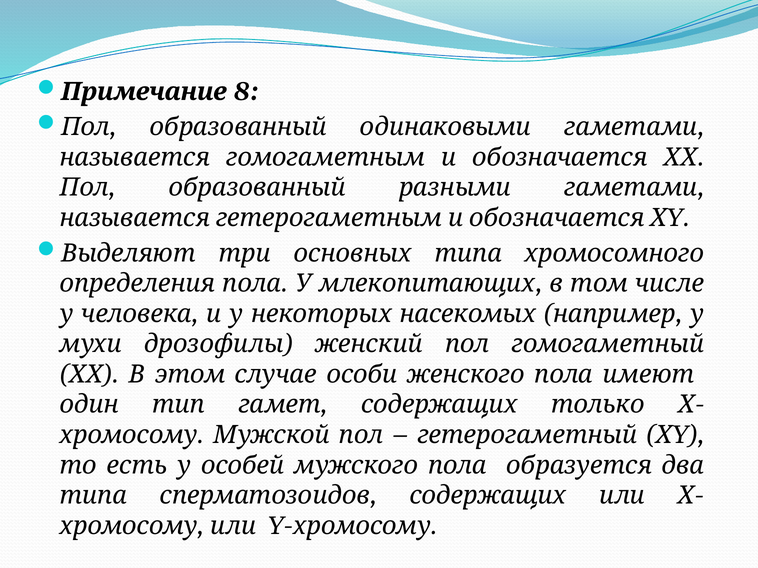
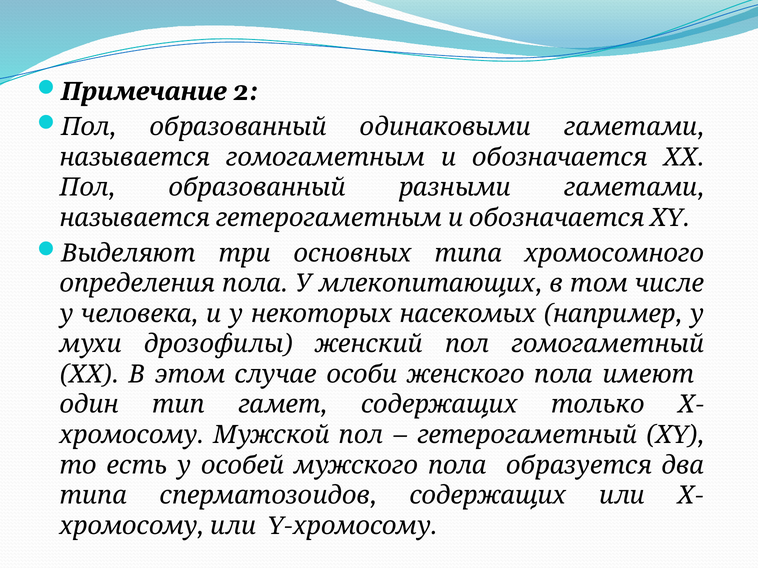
8: 8 -> 2
